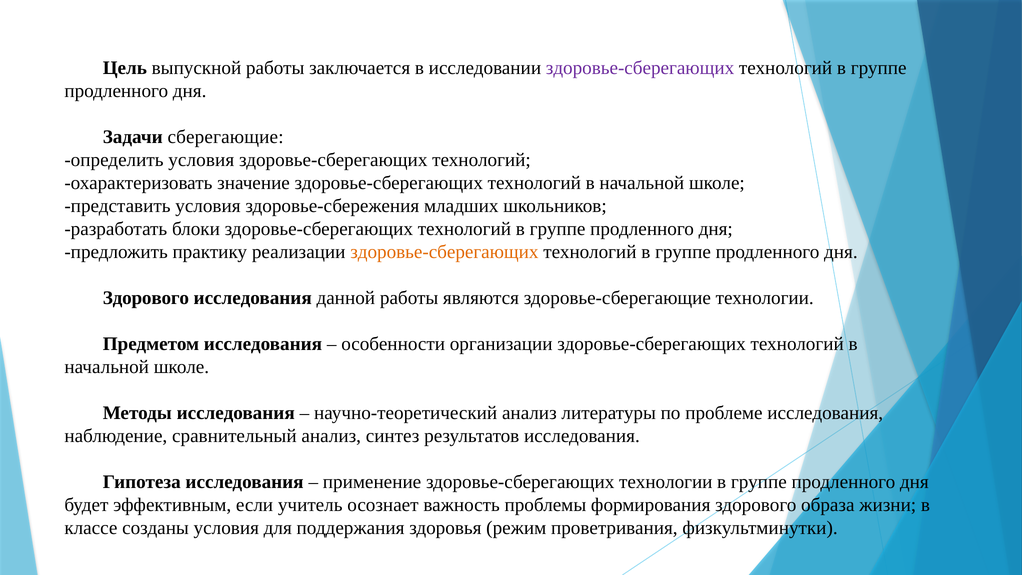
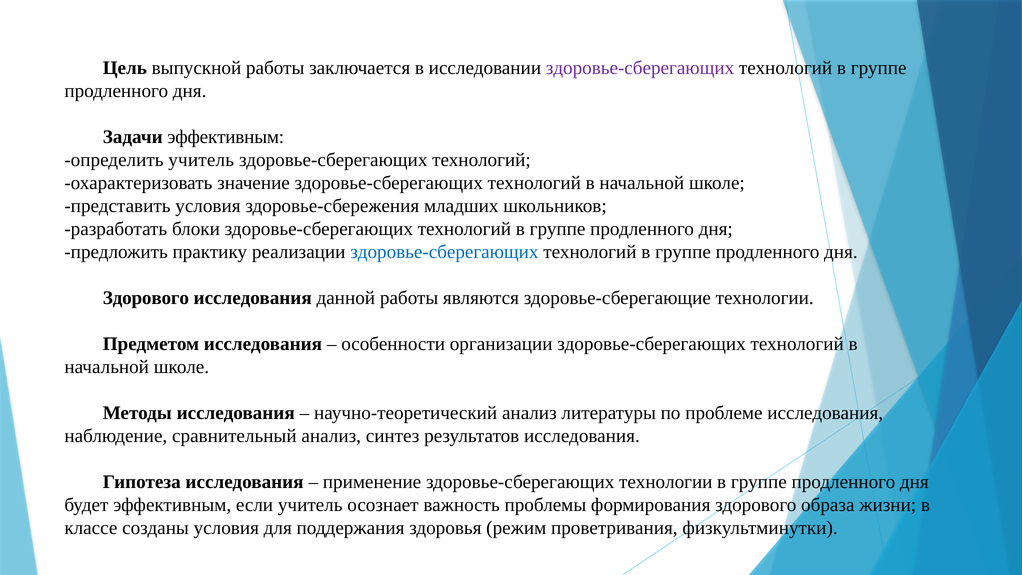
Задачи сберегающие: сберегающие -> эффективным
определить условия: условия -> учитель
здоровье-сберегающих at (444, 252) colour: orange -> blue
